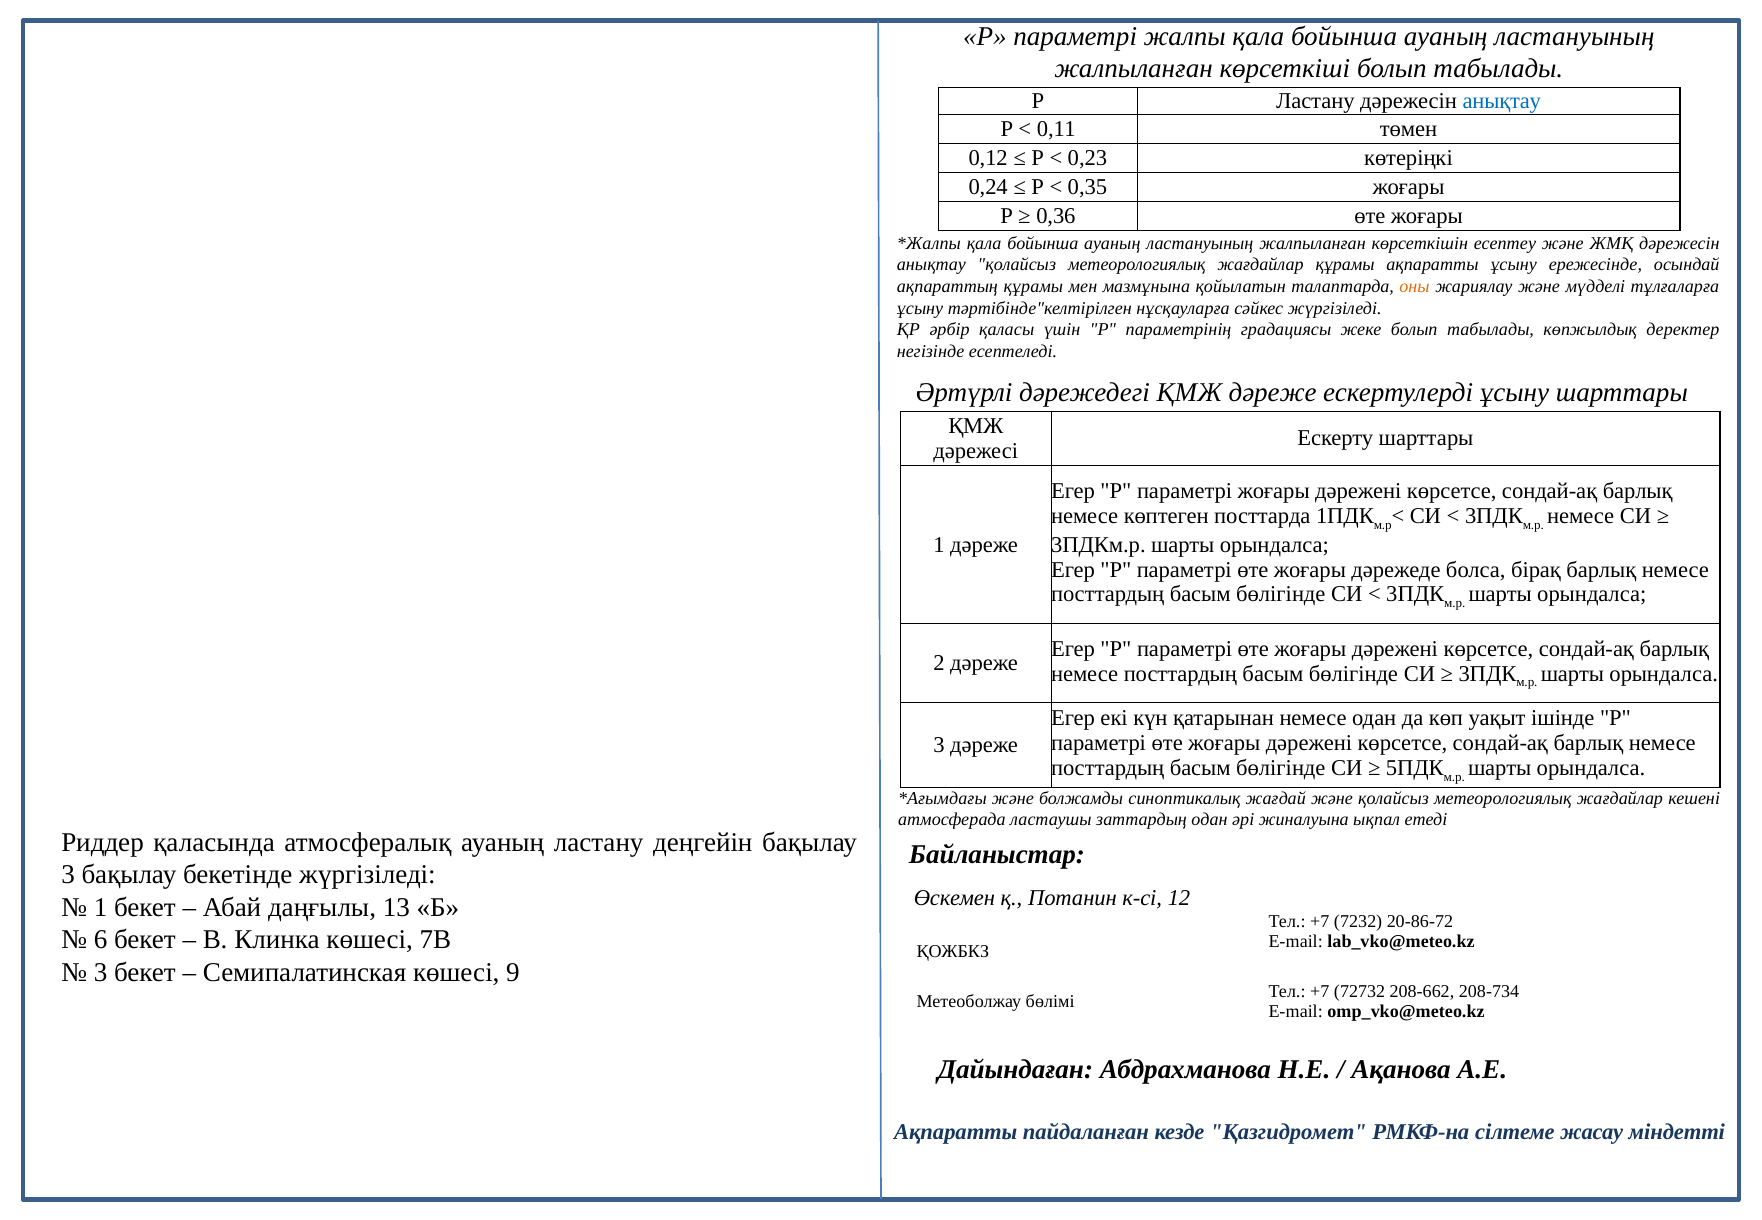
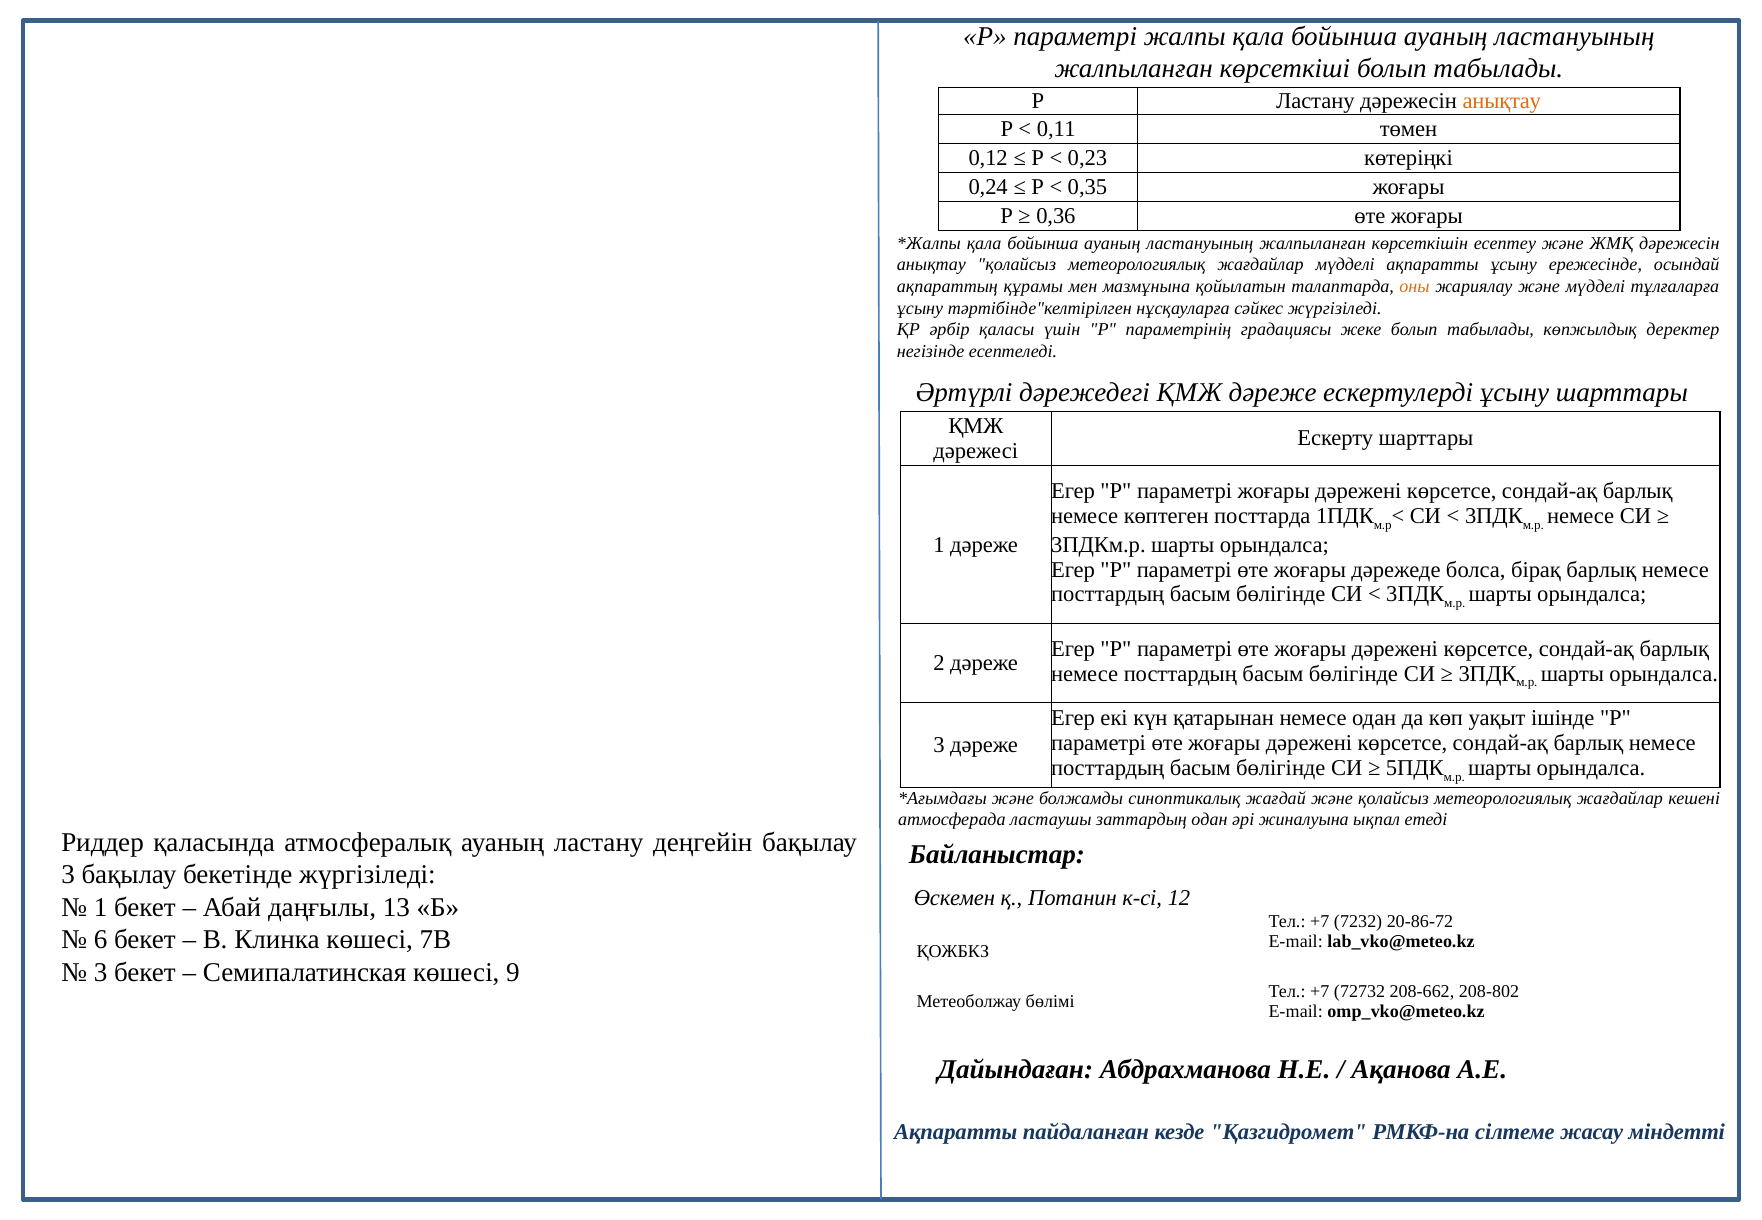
анықтау at (1502, 101) colour: blue -> orange
жағдайлар құрамы: құрамы -> мүдделі
208-734: 208-734 -> 208-802
